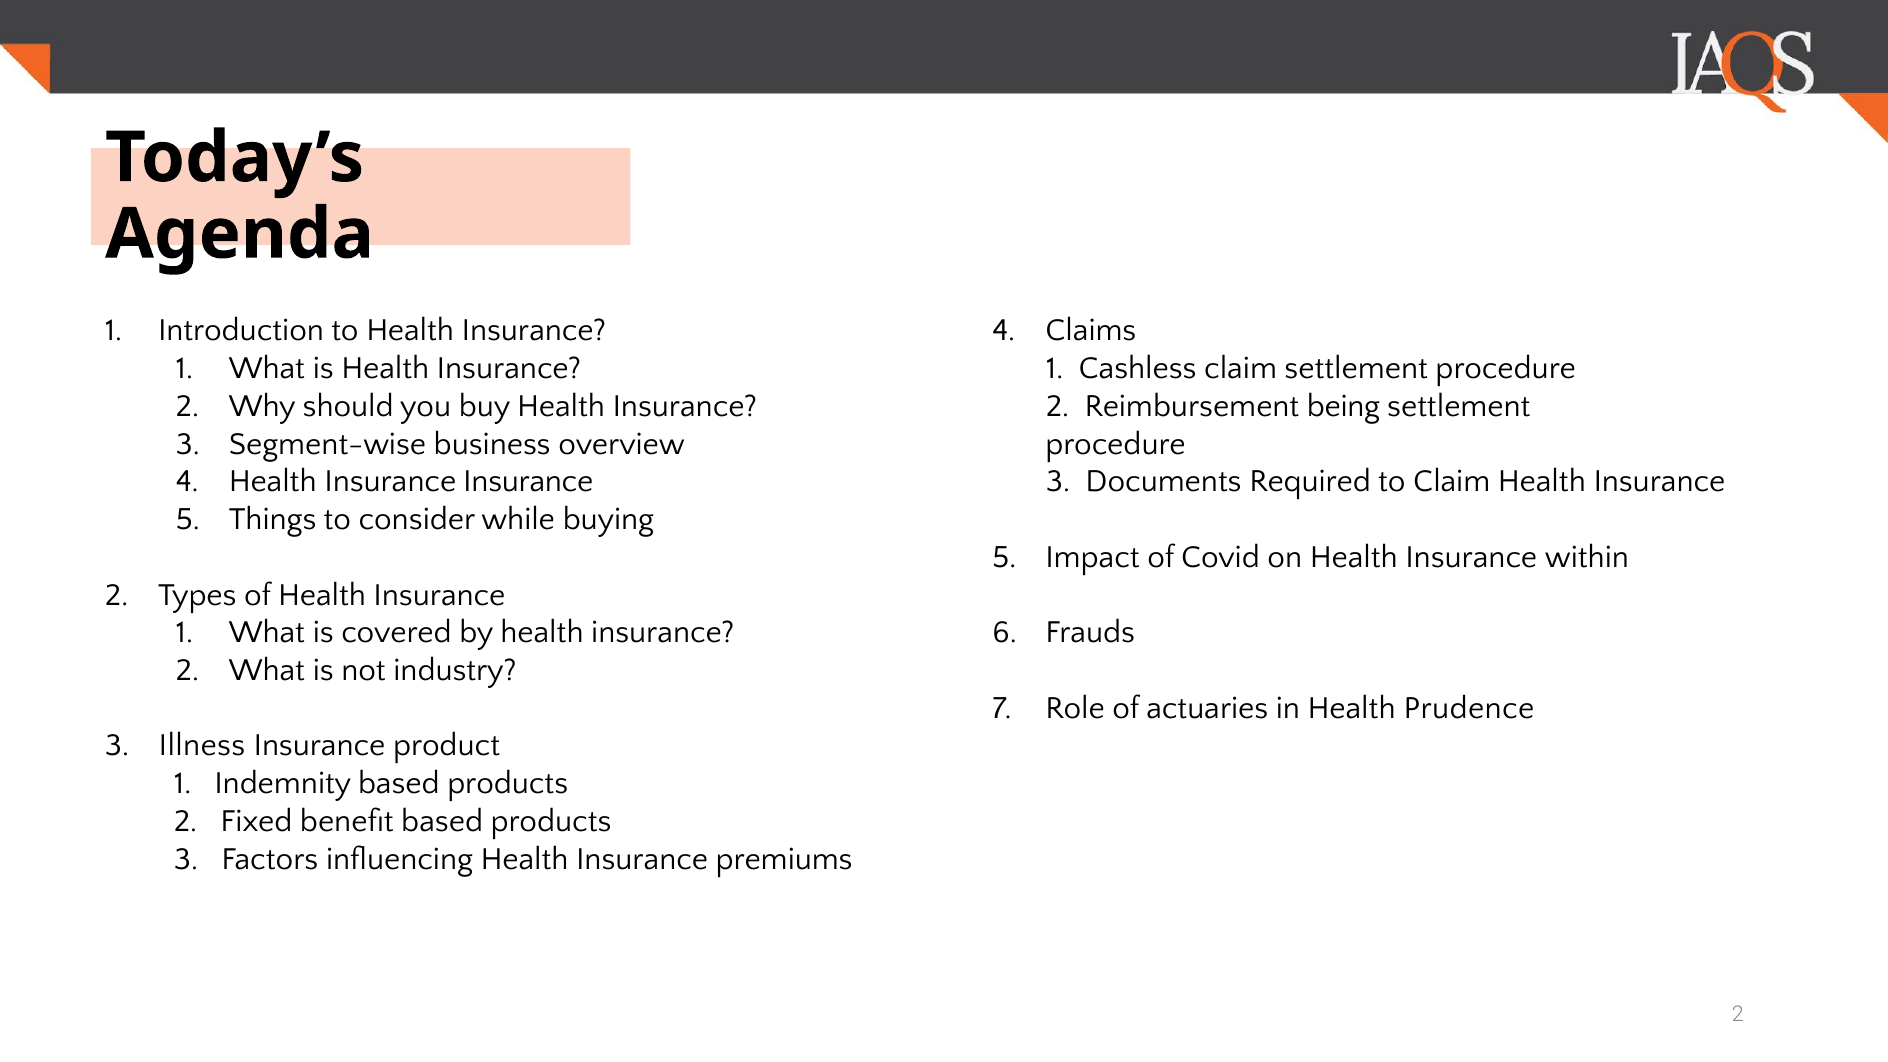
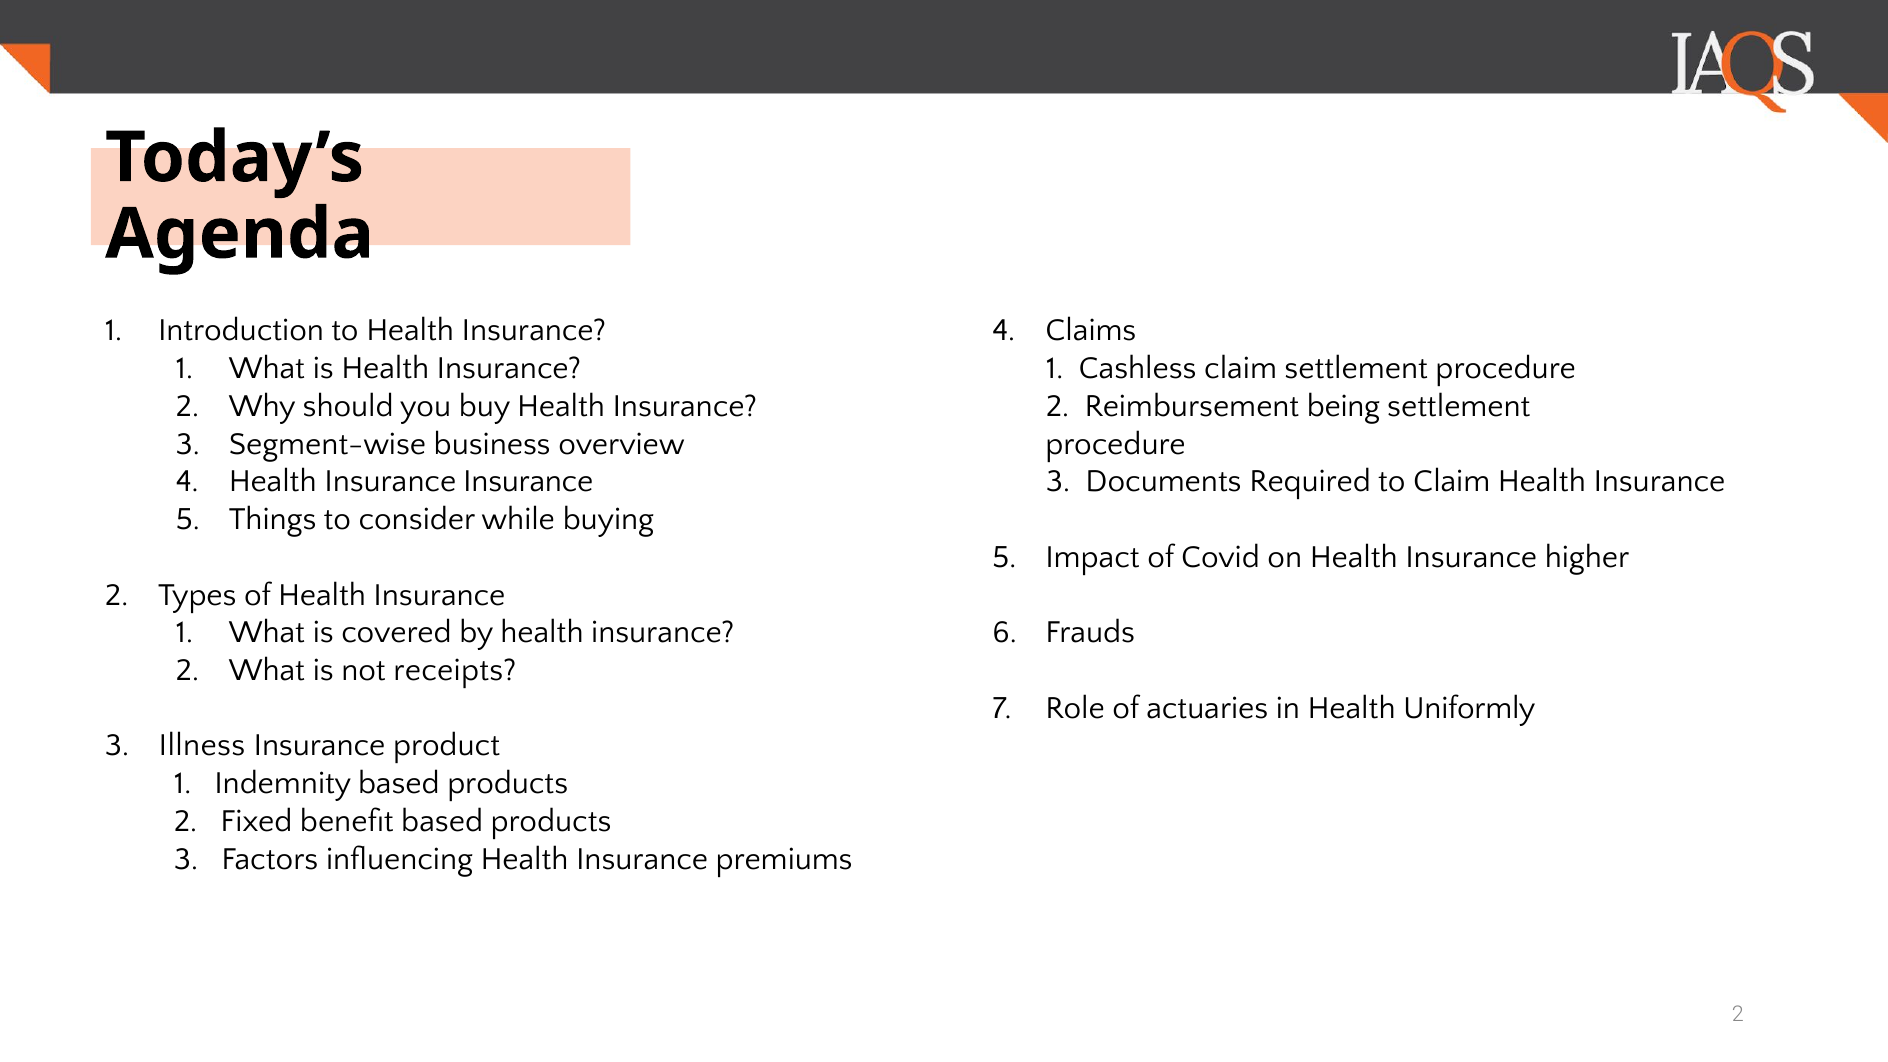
within: within -> higher
industry: industry -> receipts
Prudence: Prudence -> Uniformly
